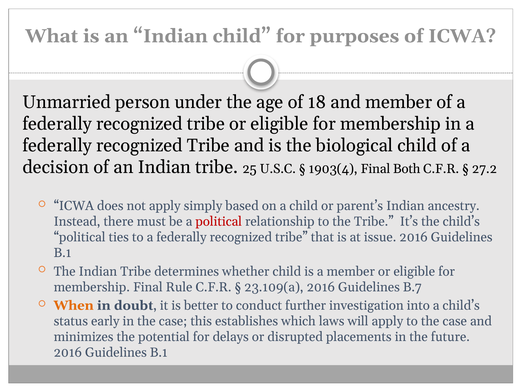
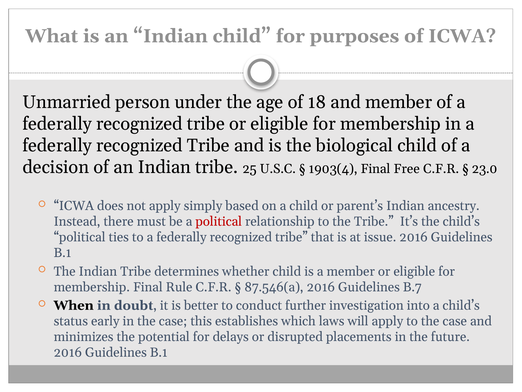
Both: Both -> Free
27.2: 27.2 -> 23.0
23.109(a: 23.109(a -> 87.546(a
When colour: orange -> black
